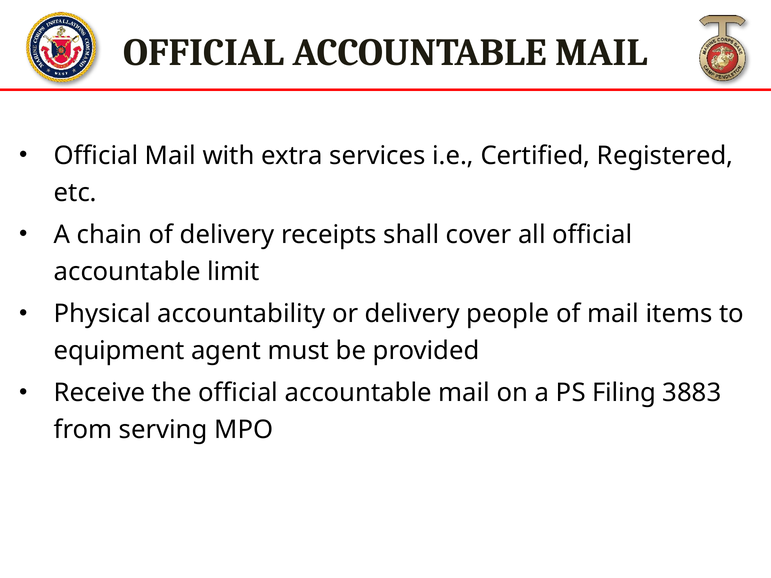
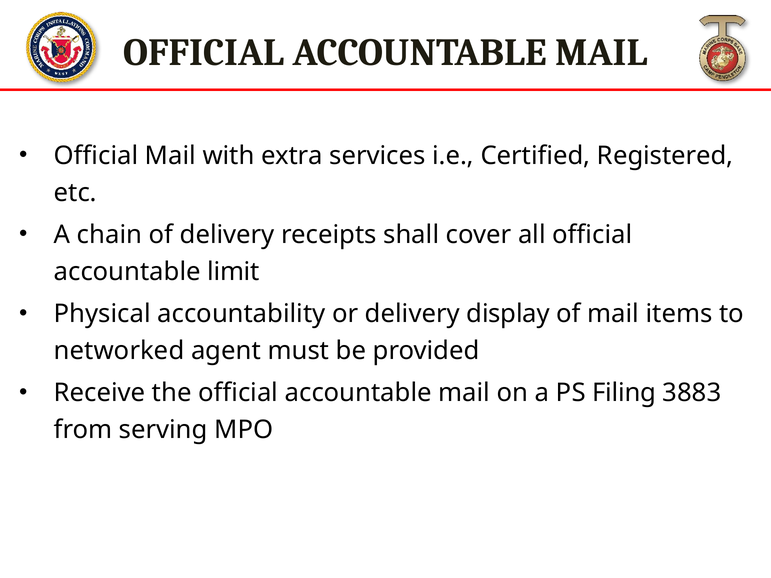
people: people -> display
equipment: equipment -> networked
